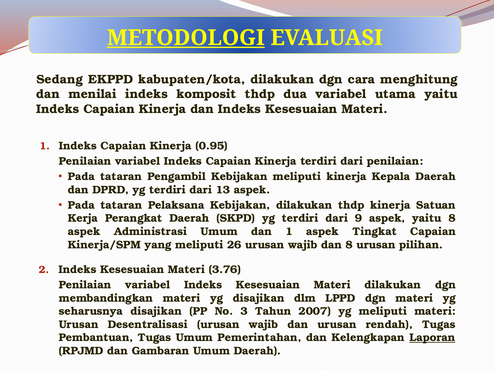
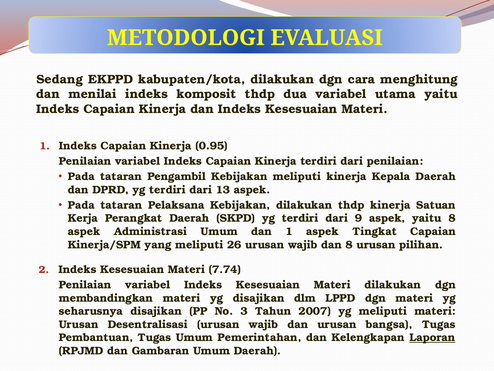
METODOLOGI underline: present -> none
3.76: 3.76 -> 7.74
rendah: rendah -> bangsa
